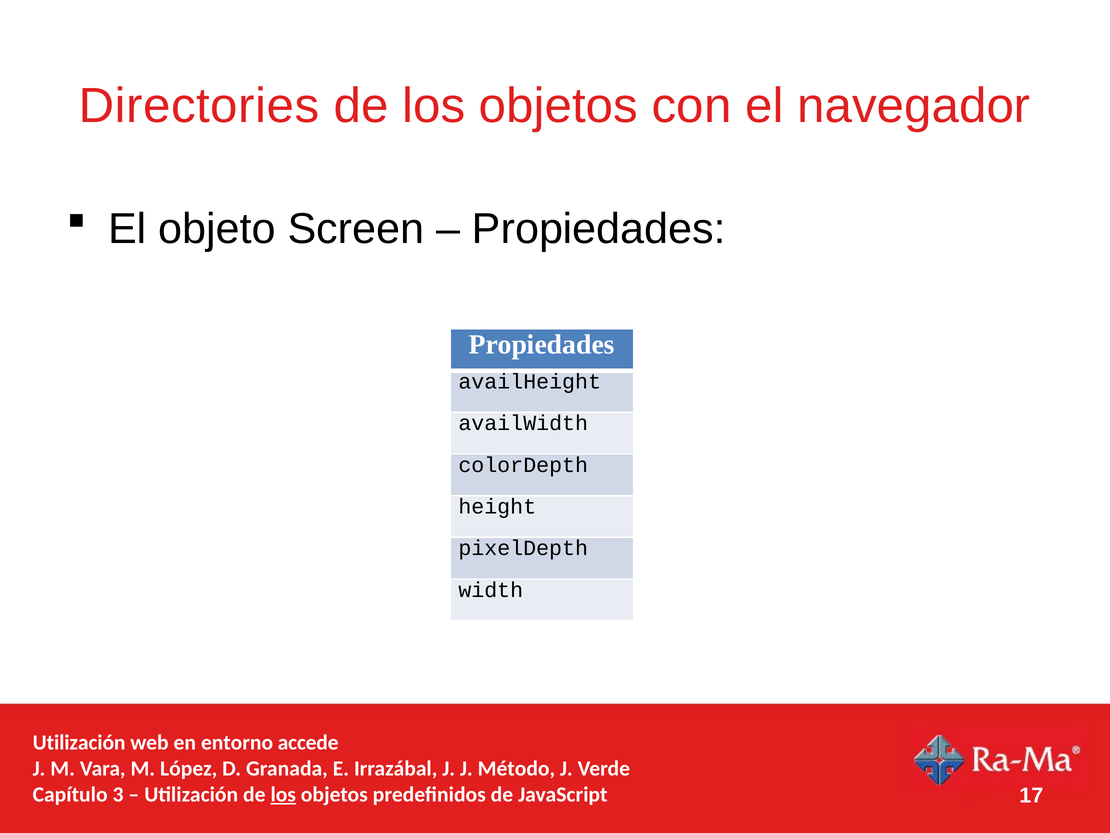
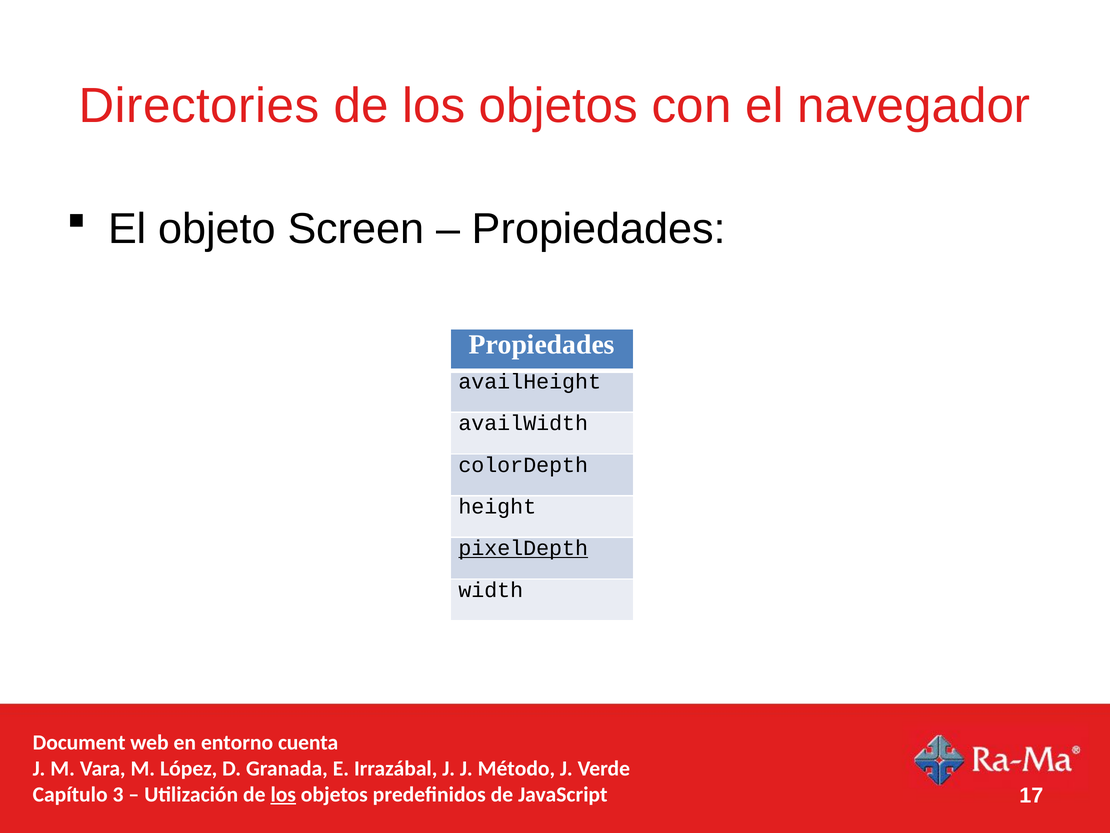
pixelDepth underline: none -> present
Utilización at (79, 742): Utilización -> Document
accede: accede -> cuenta
